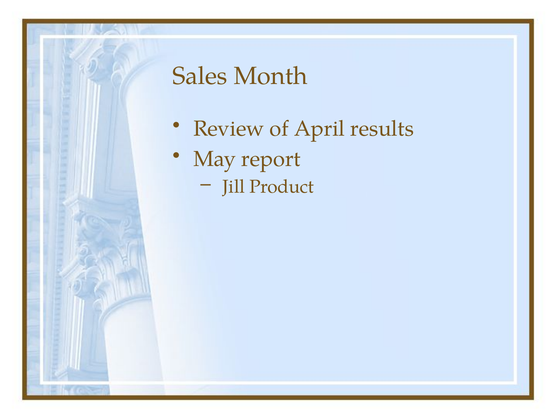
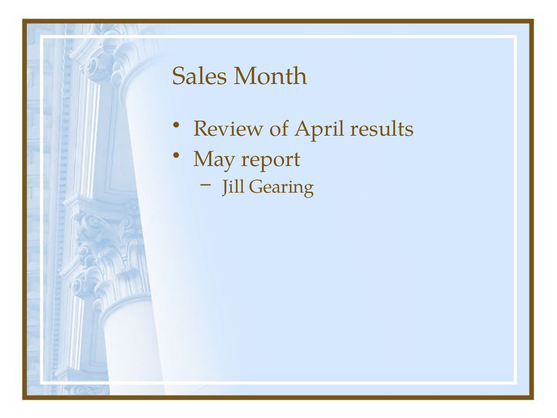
Product: Product -> Gearing
